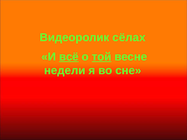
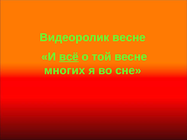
Видеоролик сёлах: сёлах -> весне
той underline: present -> none
недели: недели -> многих
